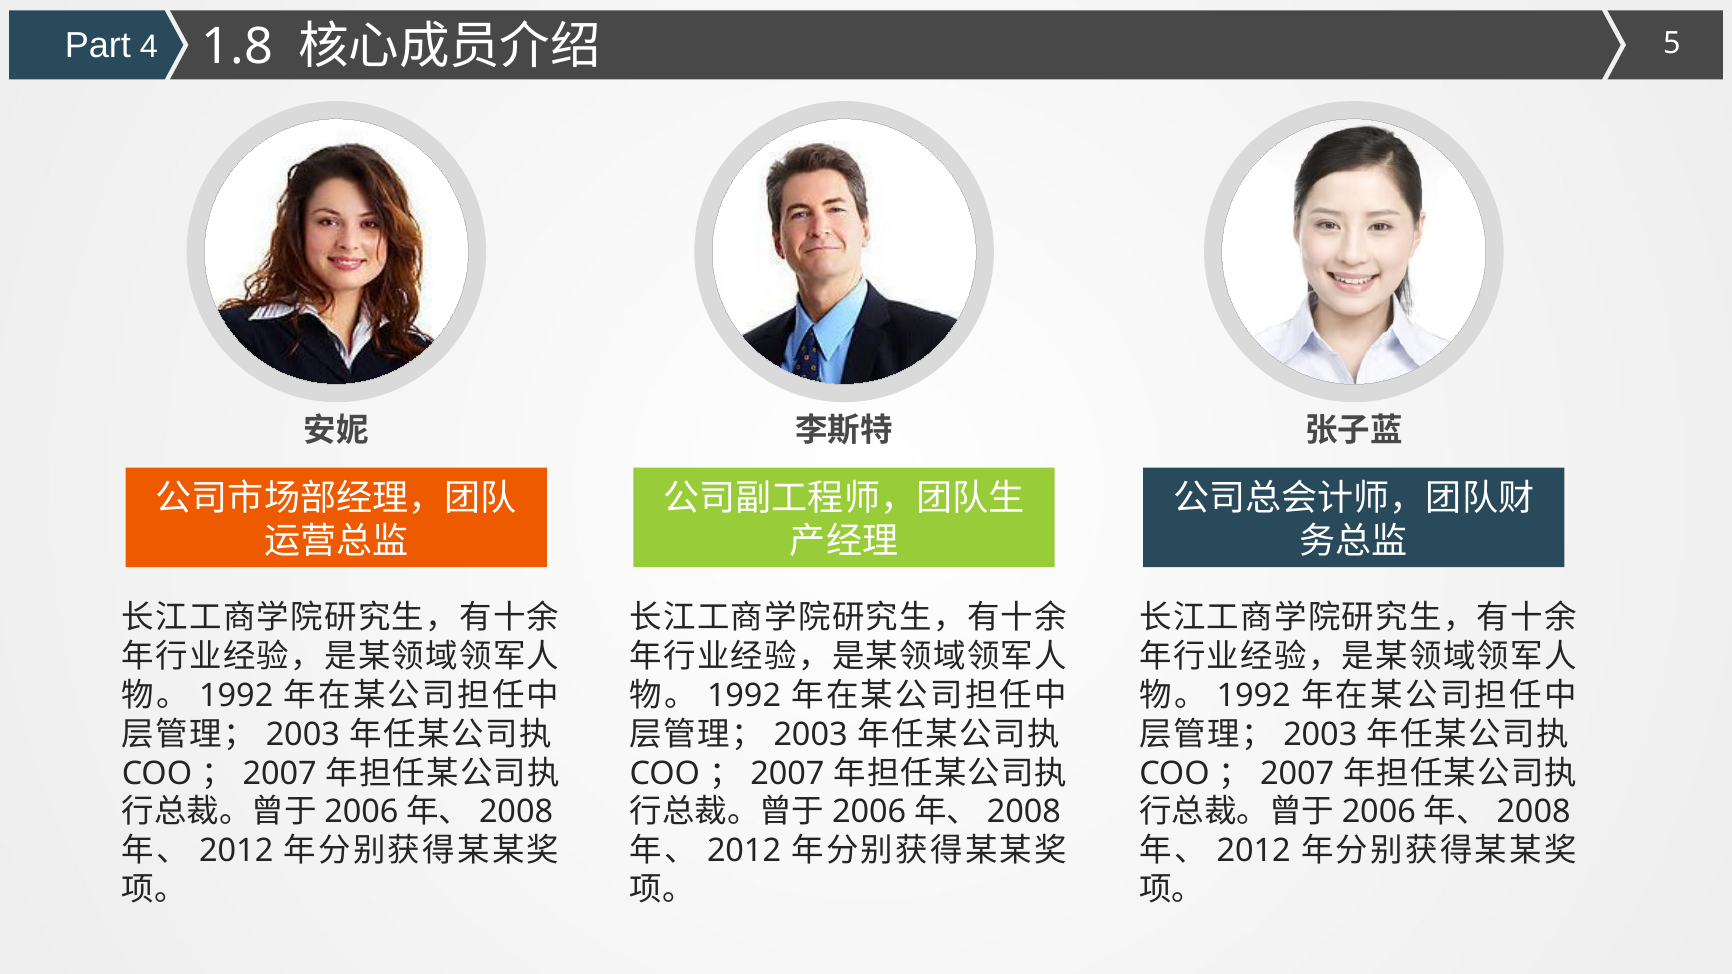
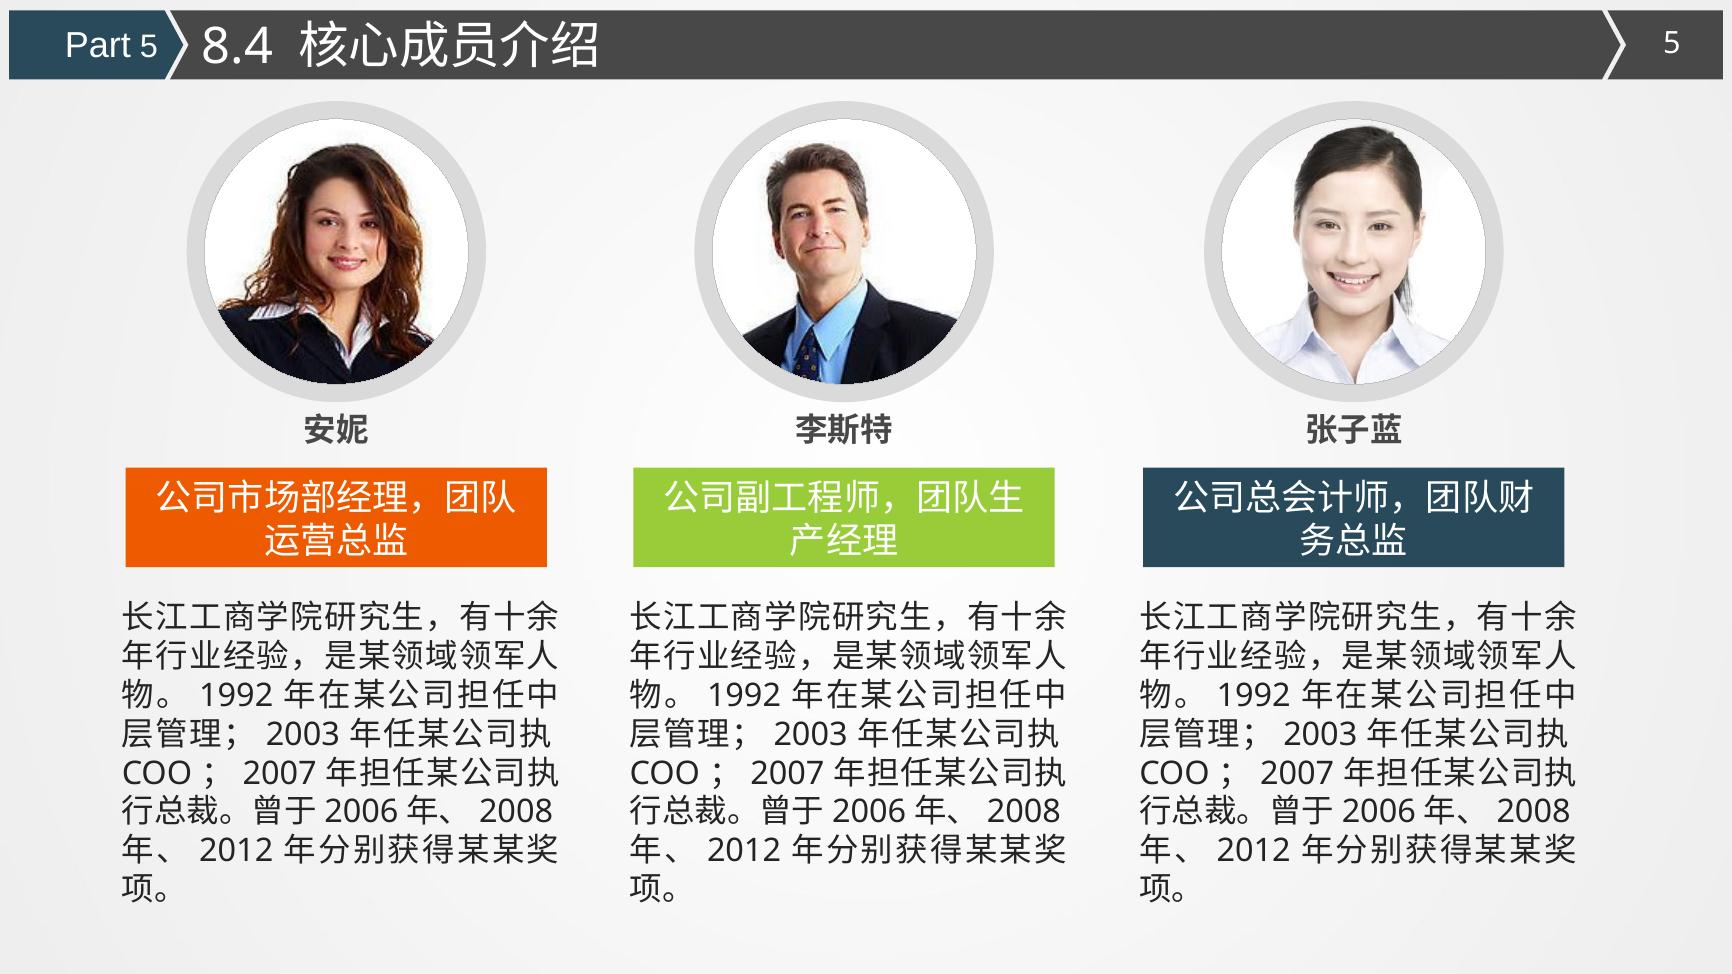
Part 4: 4 -> 5
1.8: 1.8 -> 8.4
